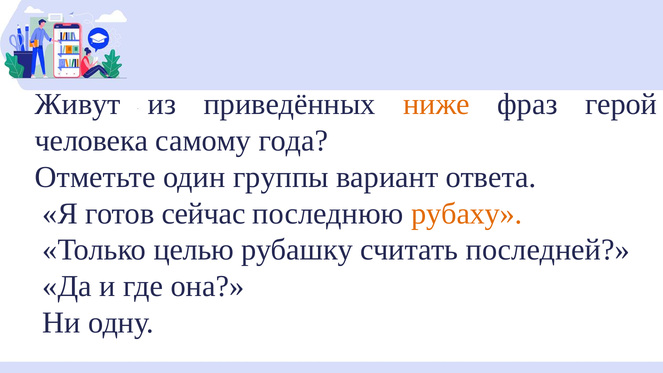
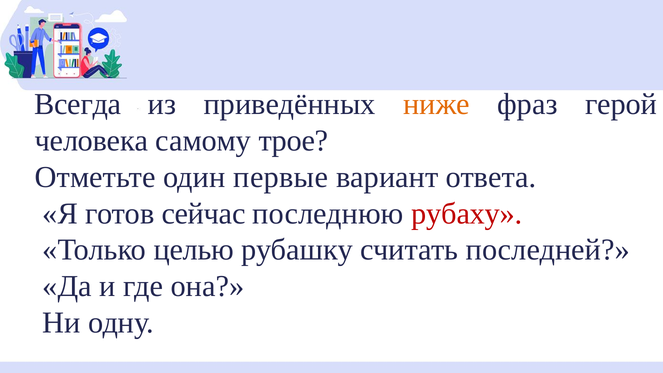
Живут: Живут -> Всегда
года: года -> трое
группы: группы -> первые
рубаху colour: orange -> red
